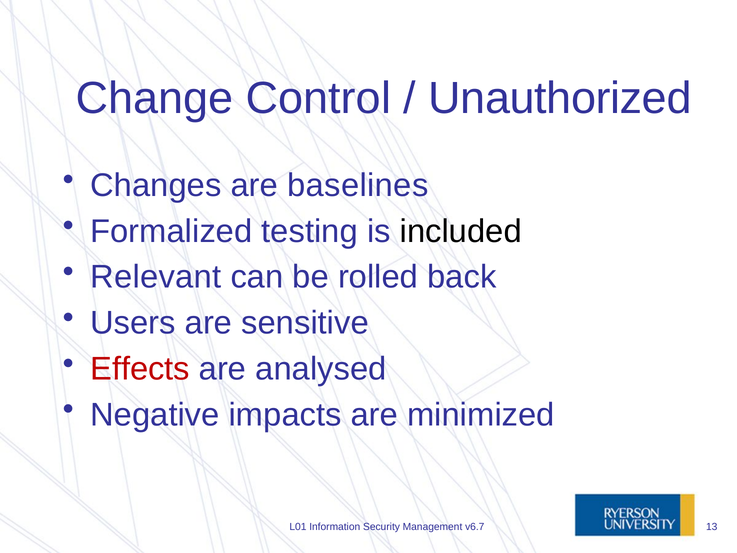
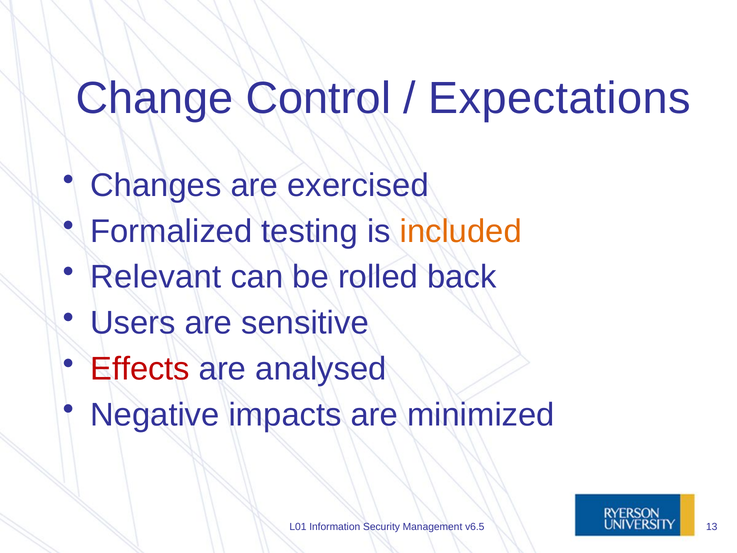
Unauthorized: Unauthorized -> Expectations
baselines: baselines -> exercised
included colour: black -> orange
v6.7: v6.7 -> v6.5
